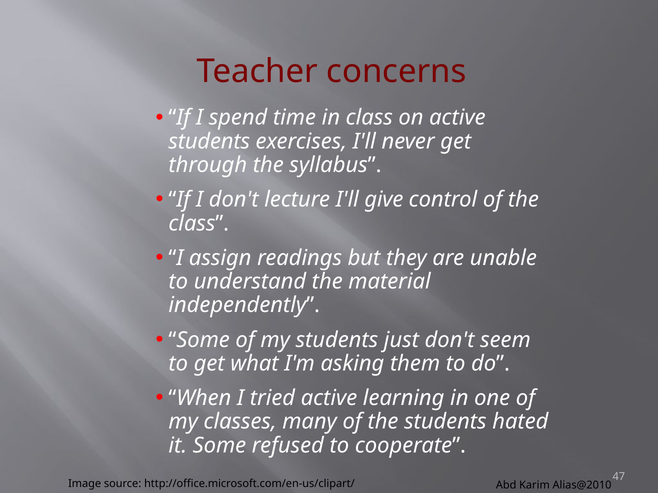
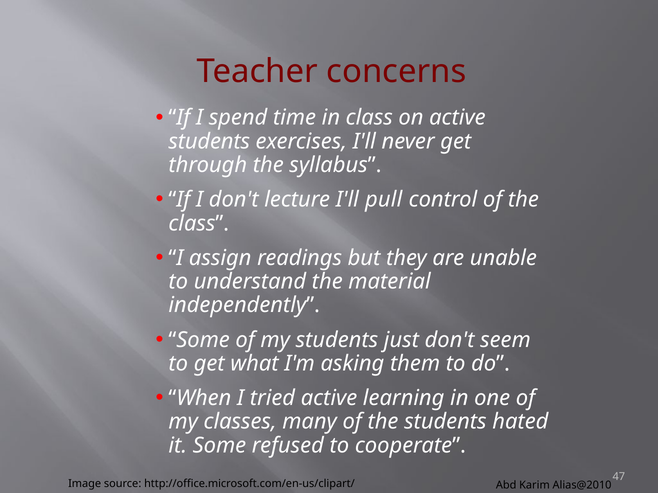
give: give -> pull
